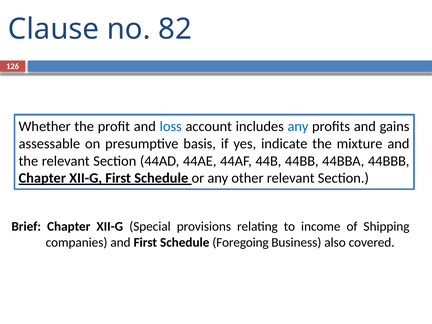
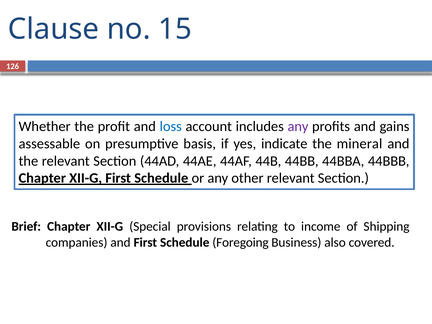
82: 82 -> 15
any at (298, 126) colour: blue -> purple
mixture: mixture -> mineral
